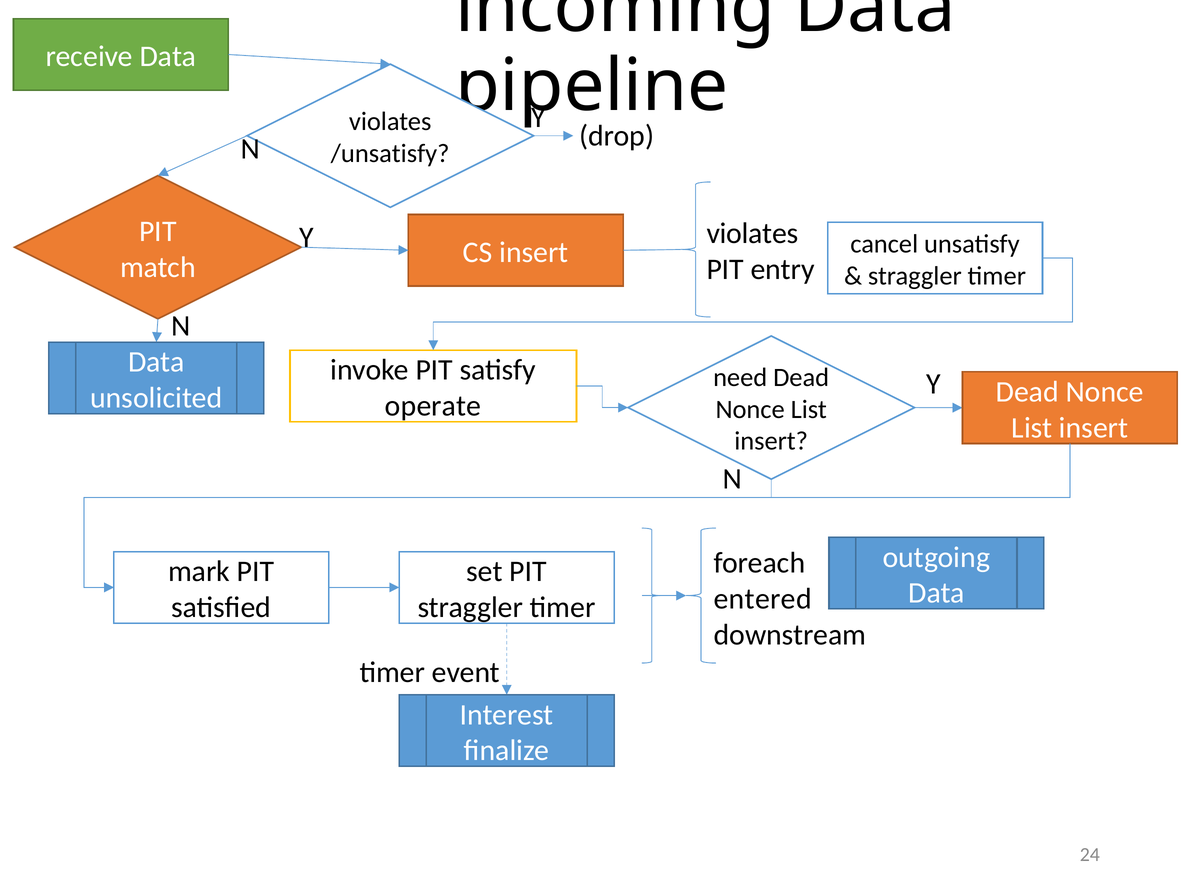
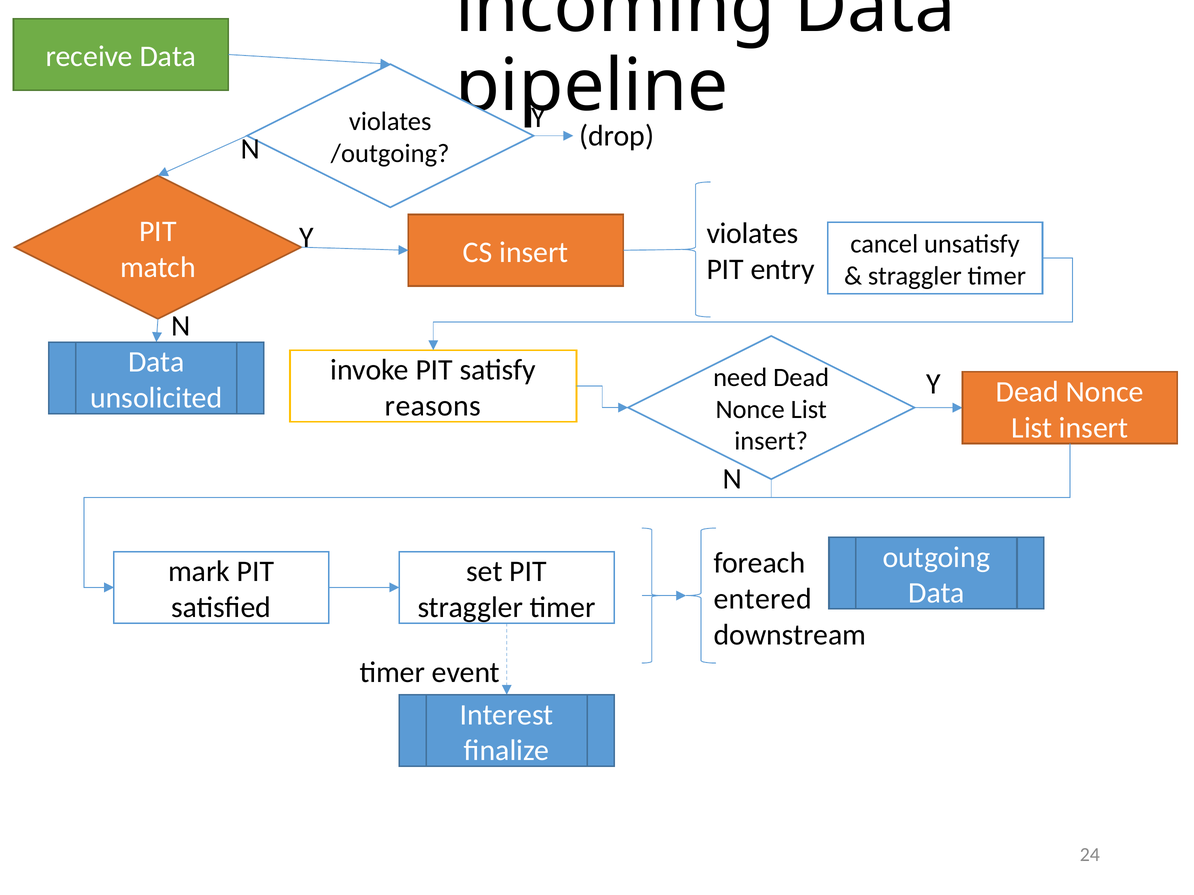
/unsatisfy: /unsatisfy -> /outgoing
operate: operate -> reasons
